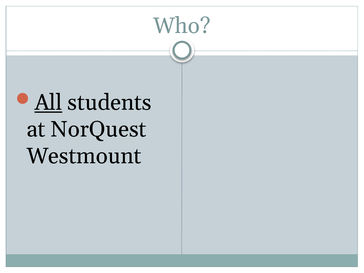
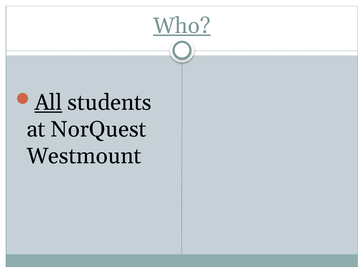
Who underline: none -> present
